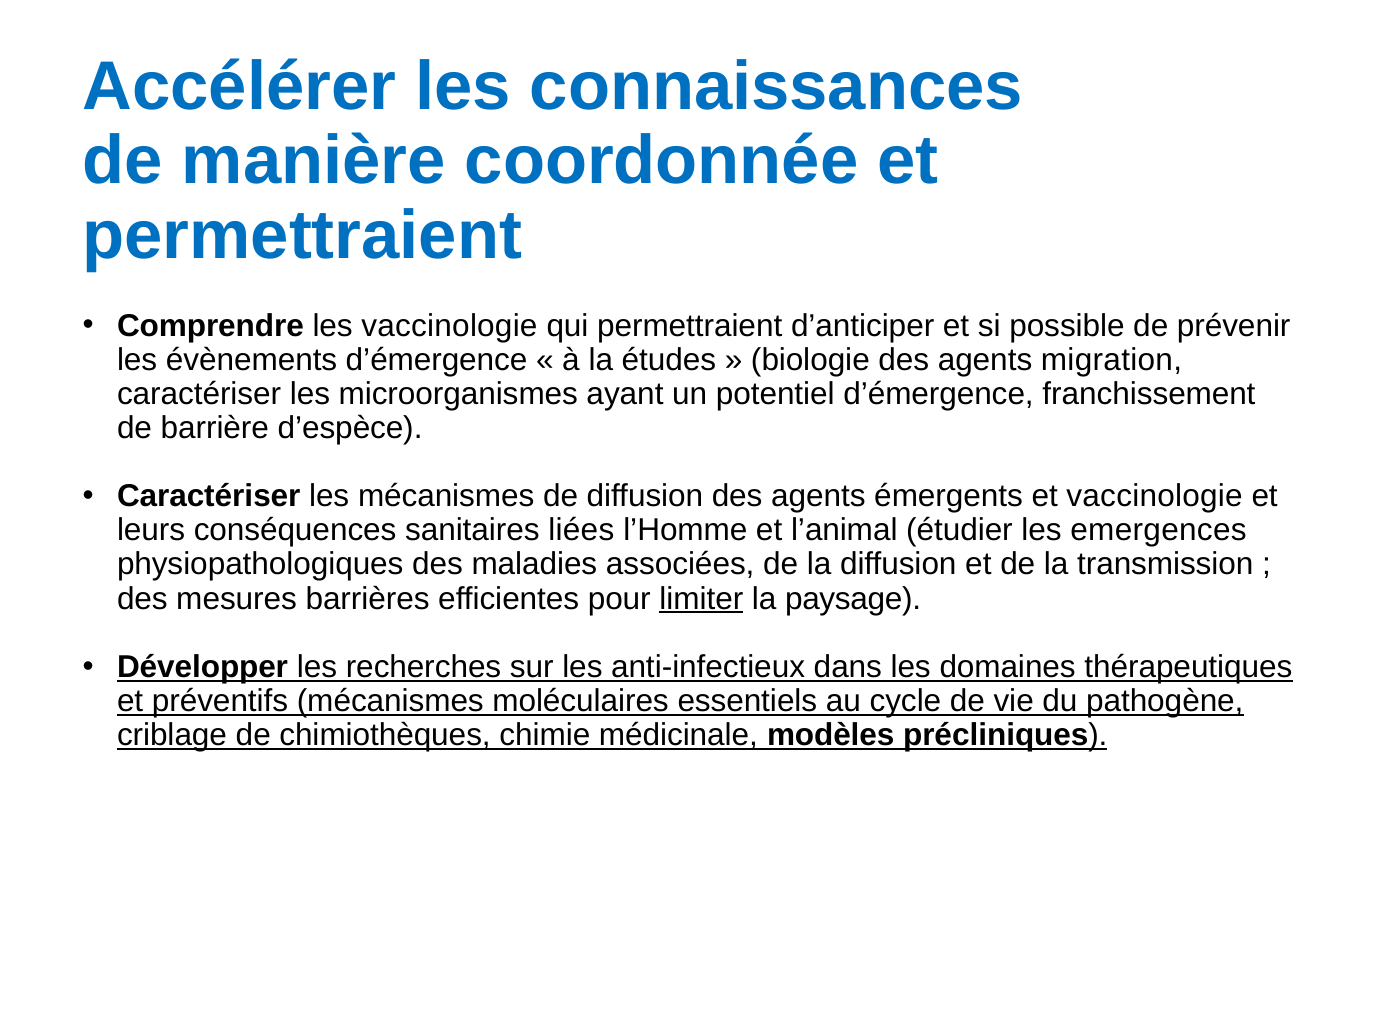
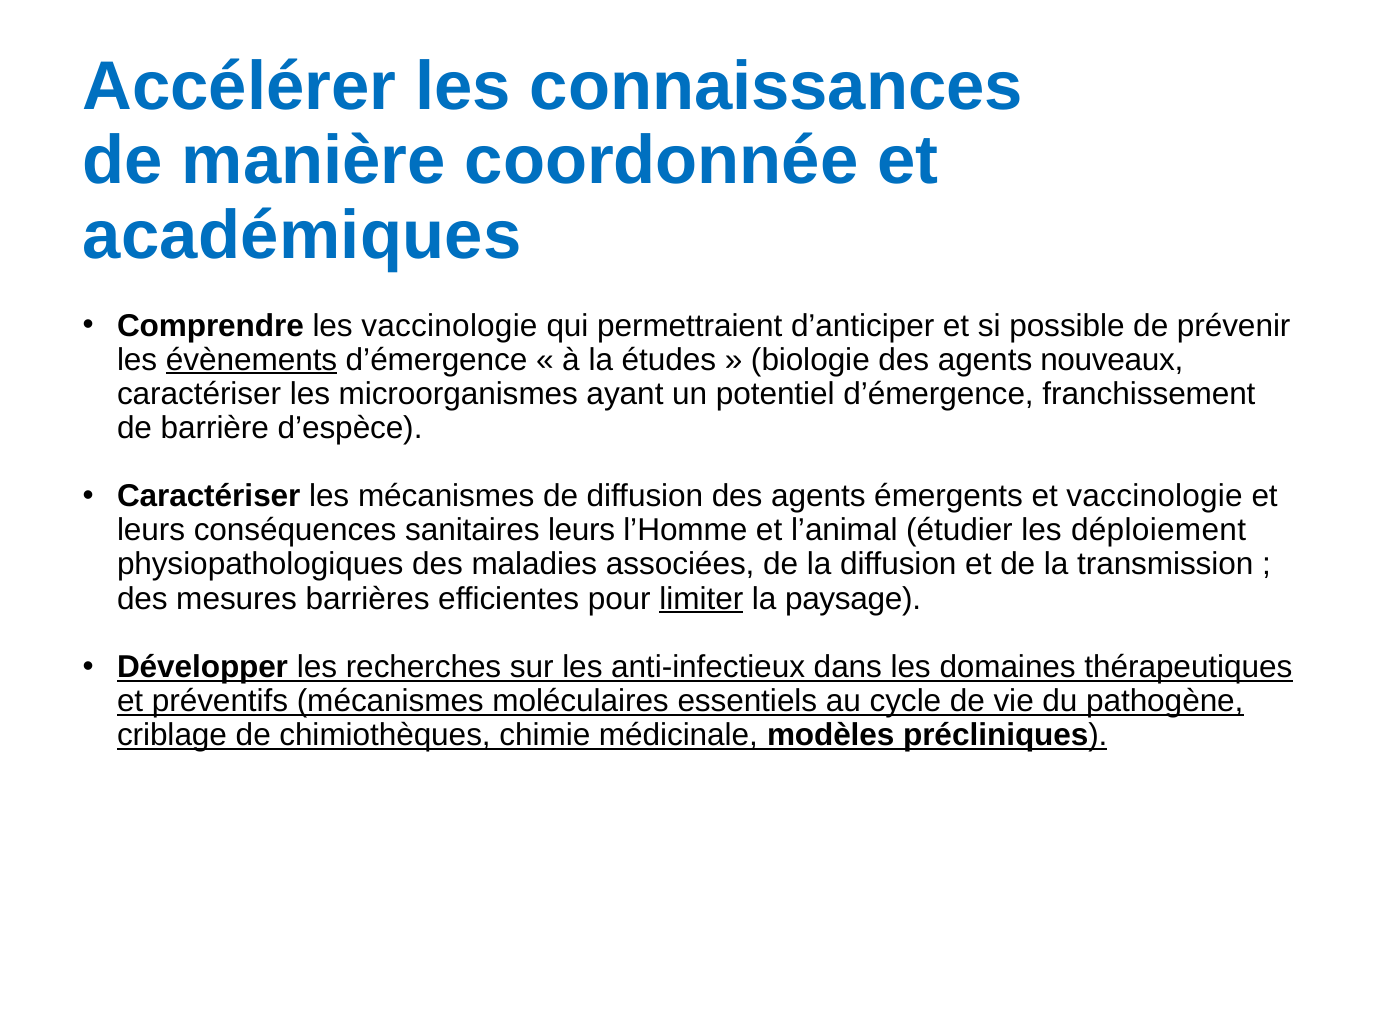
permettraient at (302, 235): permettraient -> académiques
évènements underline: none -> present
migration: migration -> nouveaux
sanitaires liées: liées -> leurs
emergences: emergences -> déploiement
